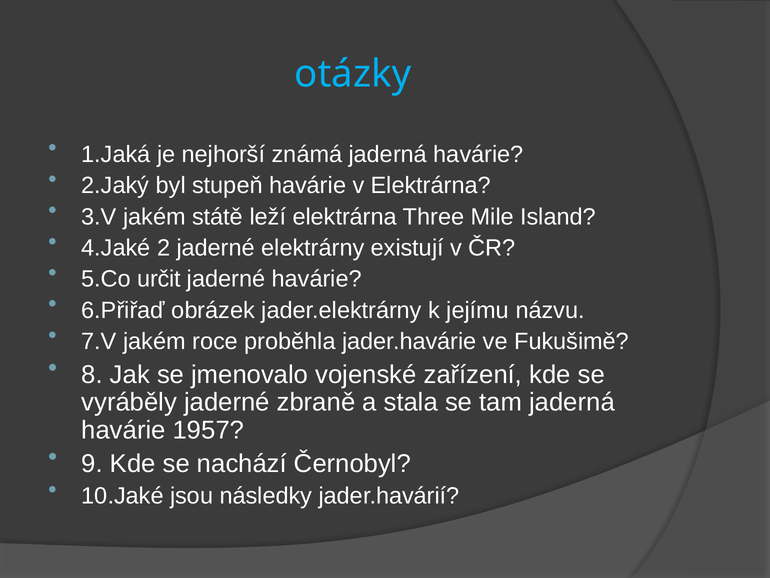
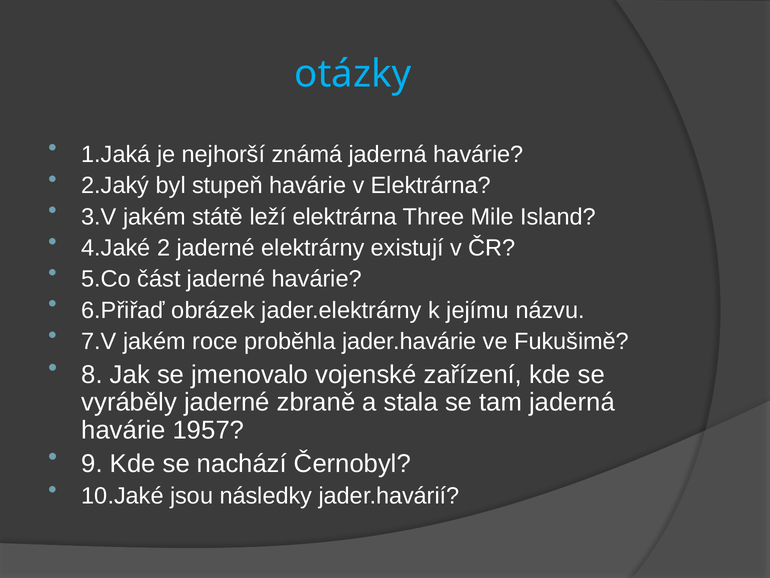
určit: určit -> část
